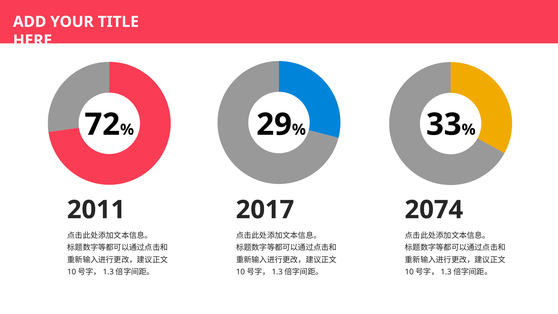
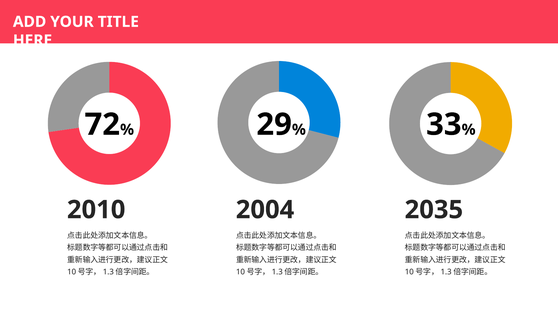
2011: 2011 -> 2010
2017: 2017 -> 2004
2074: 2074 -> 2035
